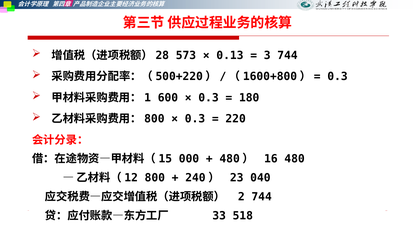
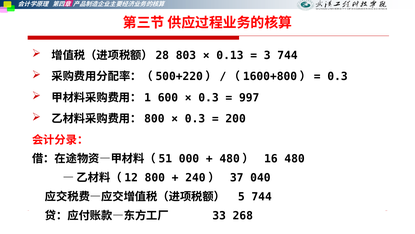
573: 573 -> 803
180: 180 -> 997
220: 220 -> 200
15: 15 -> 51
23: 23 -> 37
2: 2 -> 5
518: 518 -> 268
